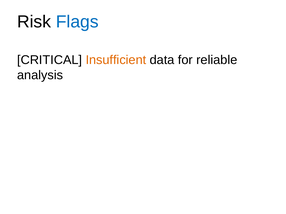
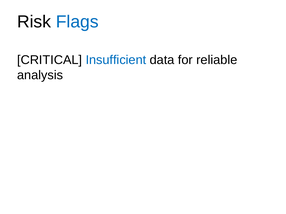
Insufficient colour: orange -> blue
